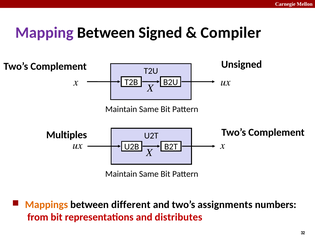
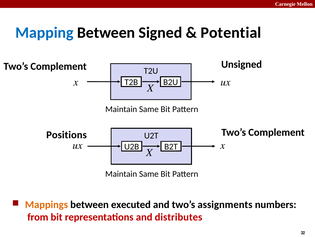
Mapping colour: purple -> blue
Compiler: Compiler -> Potential
Multiples: Multiples -> Positions
different: different -> executed
